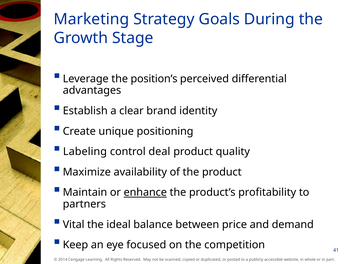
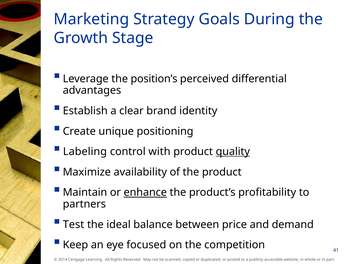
deal: deal -> with
quality underline: none -> present
Vital: Vital -> Test
